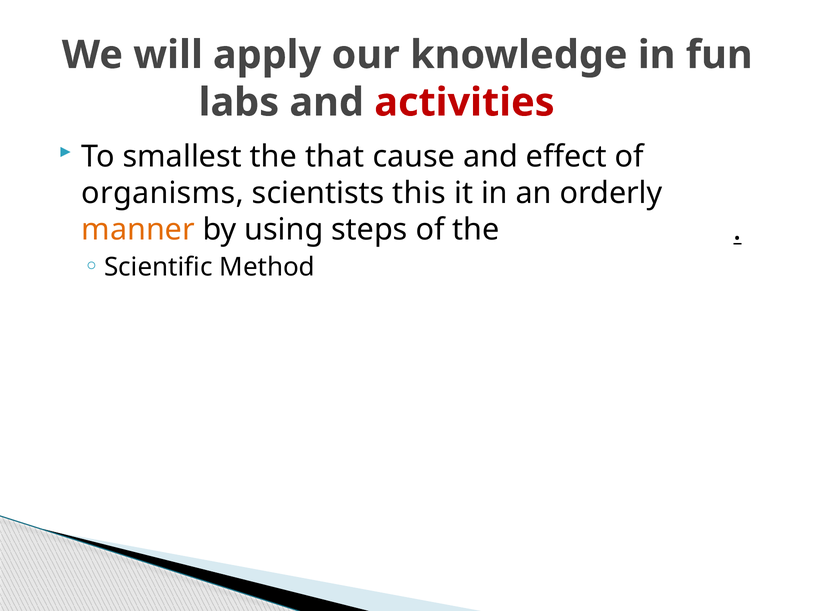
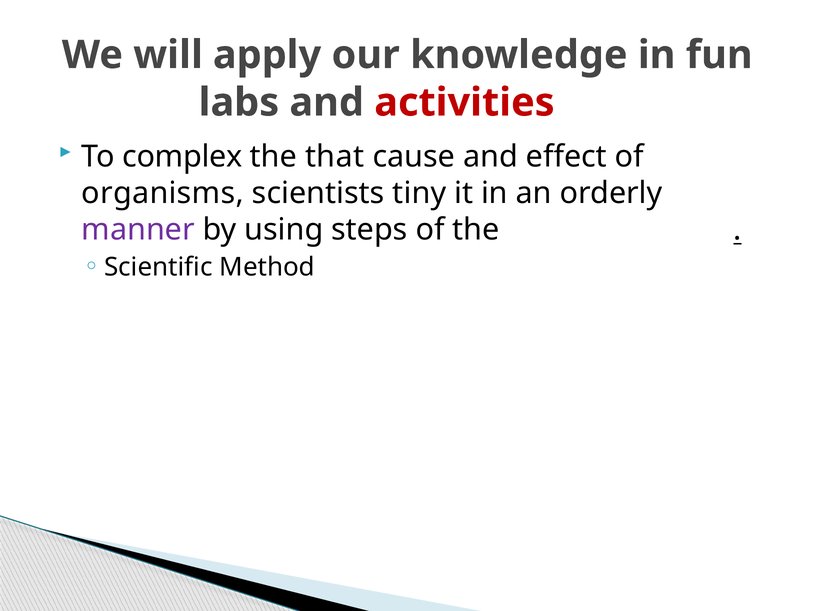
smallest: smallest -> complex
this: this -> tiny
manner colour: orange -> purple
